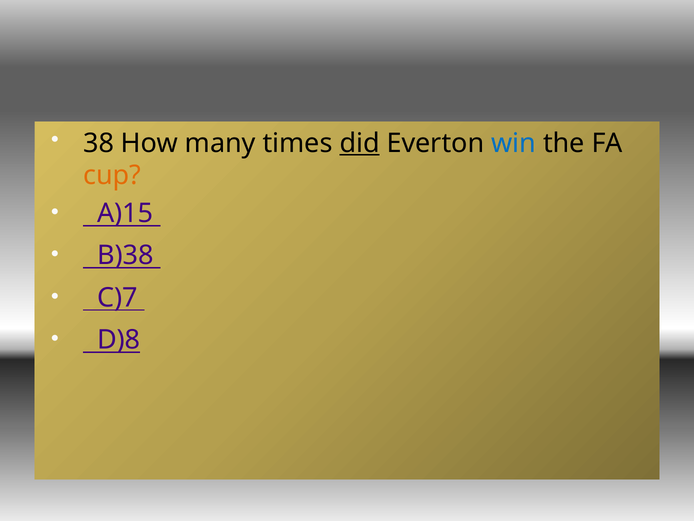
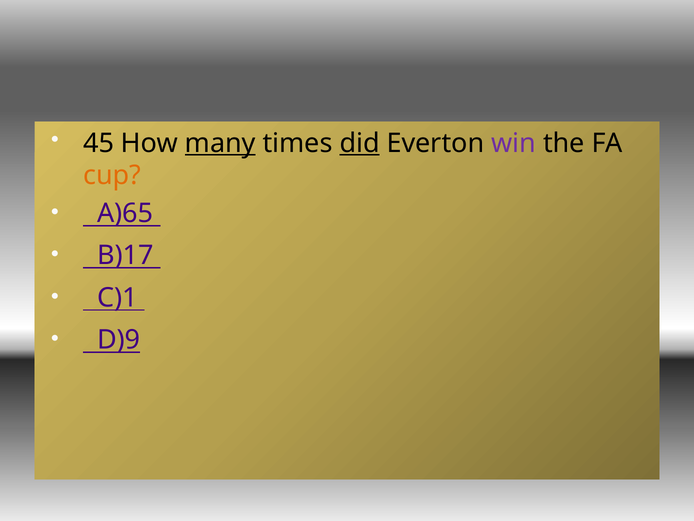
38: 38 -> 45
many underline: none -> present
win colour: blue -> purple
A)15: A)15 -> A)65
B)38: B)38 -> B)17
C)7: C)7 -> C)1
D)8: D)8 -> D)9
